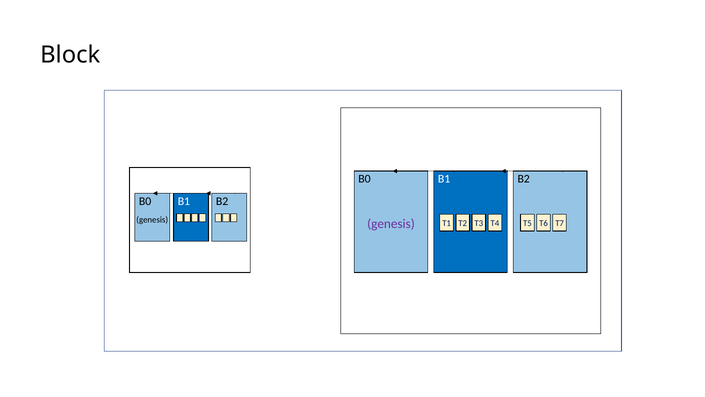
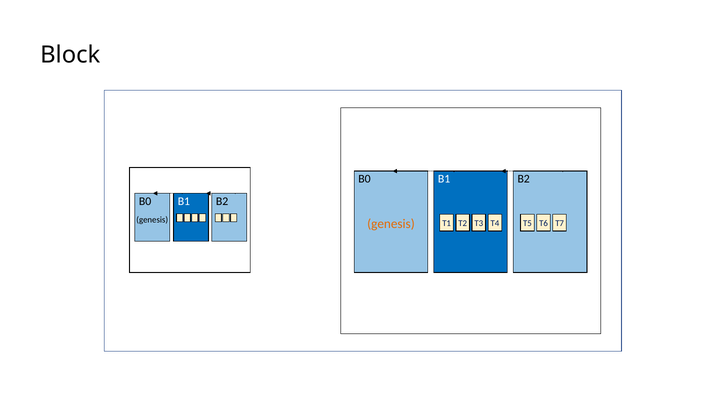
genesis at (391, 223) colour: purple -> orange
